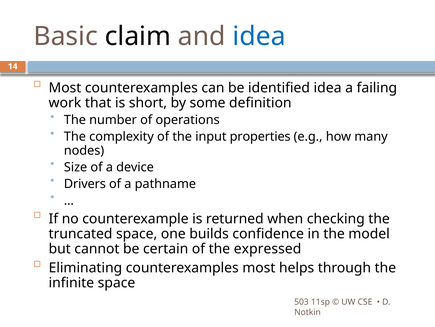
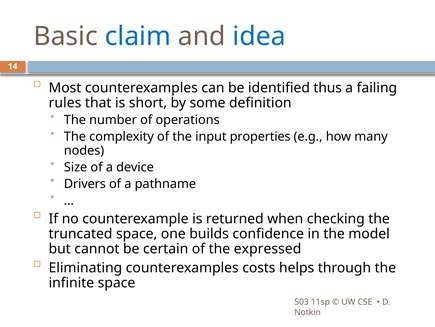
claim colour: black -> blue
identified idea: idea -> thus
work: work -> rules
counterexamples most: most -> costs
